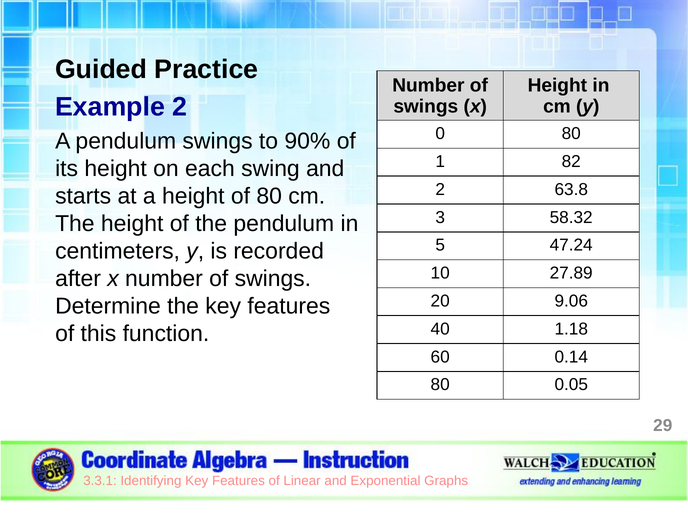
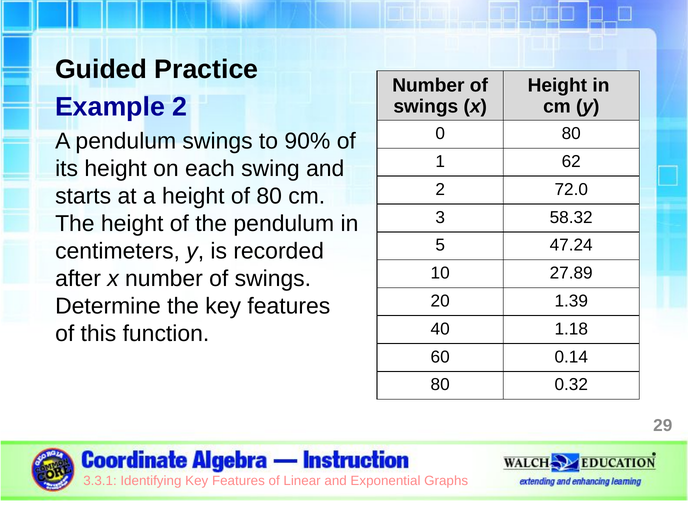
82: 82 -> 62
63.8: 63.8 -> 72.0
9.06: 9.06 -> 1.39
0.05: 0.05 -> 0.32
